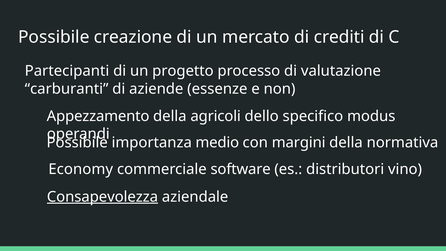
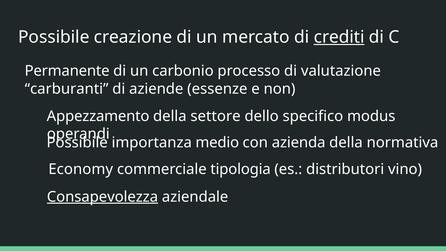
crediti underline: none -> present
Partecipanti: Partecipanti -> Permanente
progetto: progetto -> carbonio
agricoli: agricoli -> settore
margini: margini -> azienda
software: software -> tipologia
